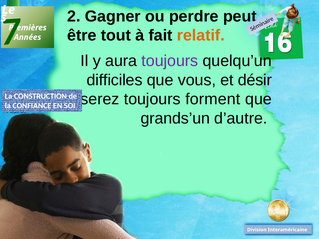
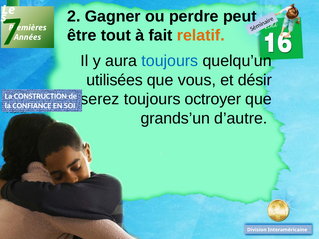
toujours at (170, 61) colour: purple -> blue
difficiles: difficiles -> utilisées
forment: forment -> octroyer
